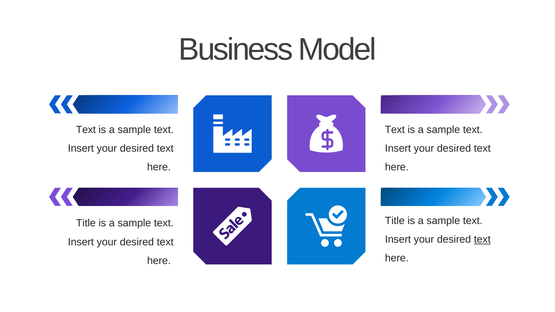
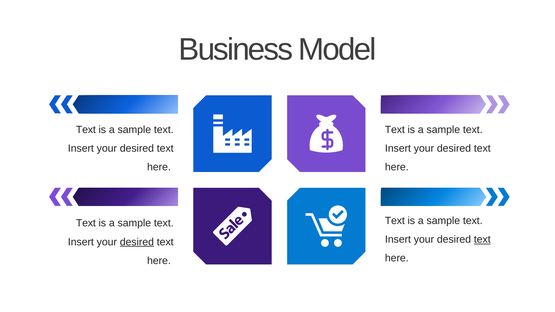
Title at (395, 221): Title -> Text
Title at (86, 223): Title -> Text
desired at (137, 242) underline: none -> present
